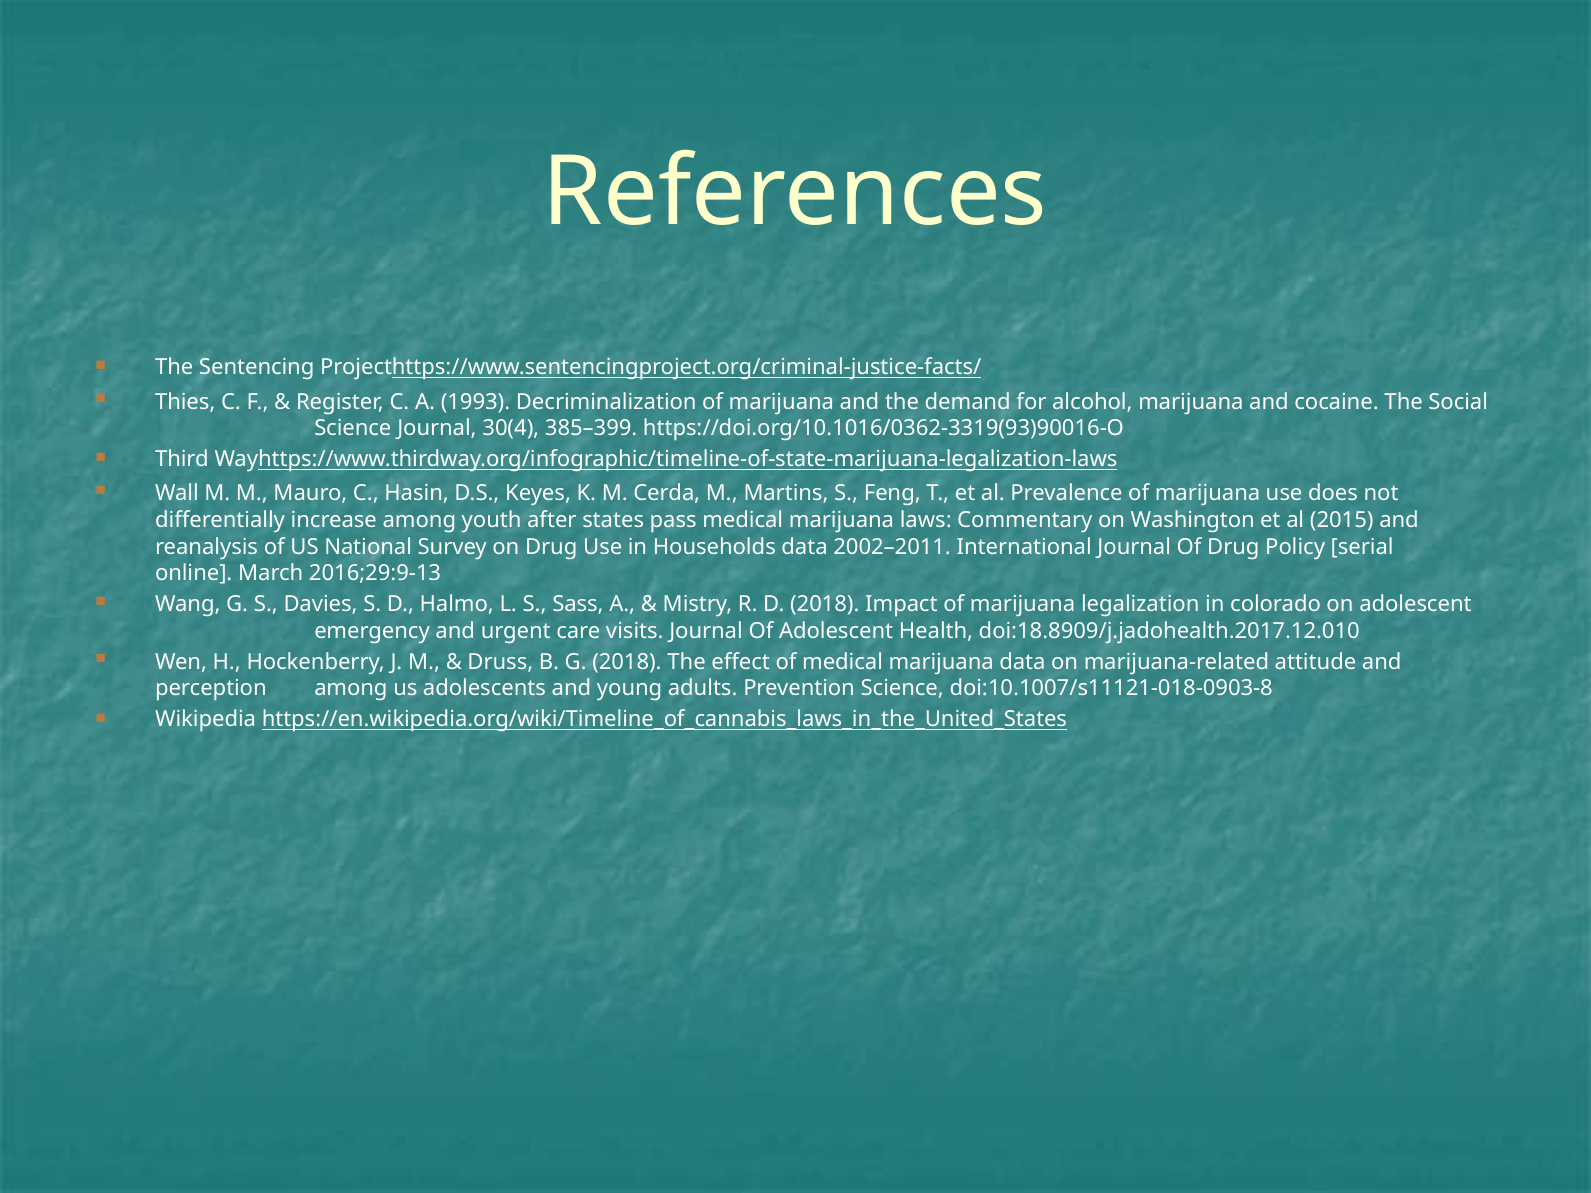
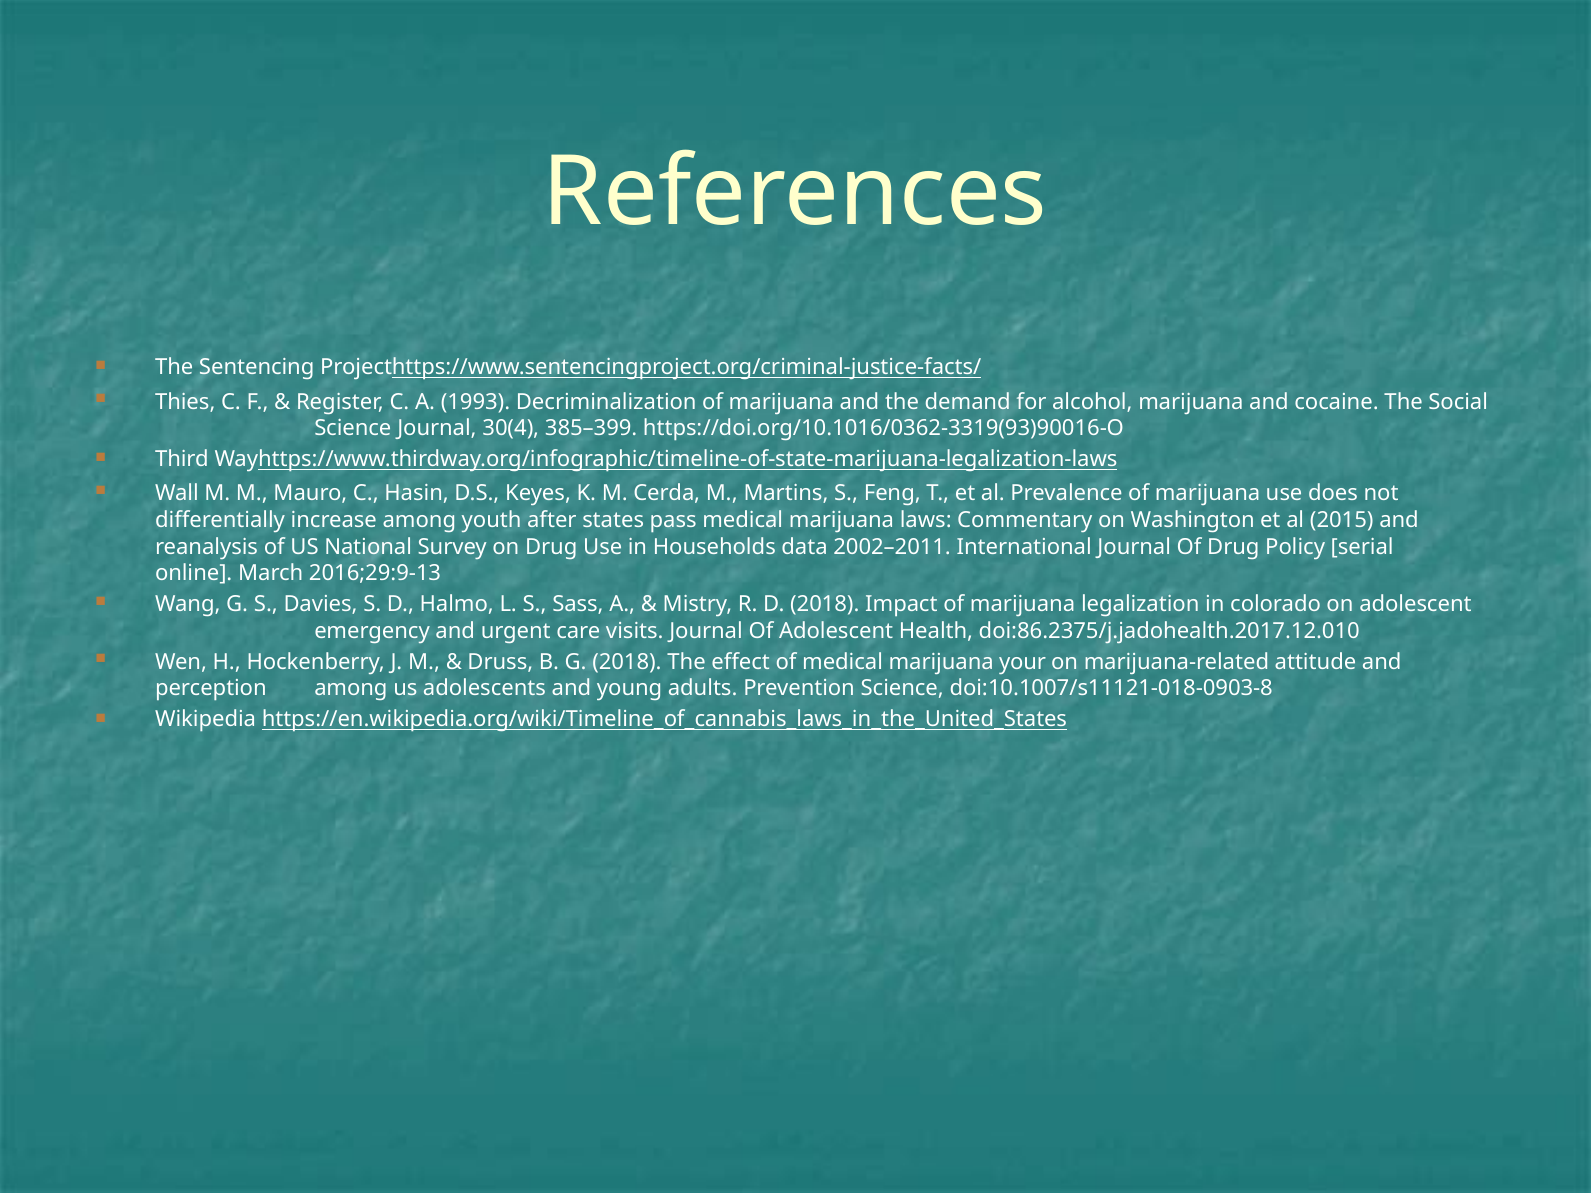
doi:18.8909/j.jadohealth.2017.12.010: doi:18.8909/j.jadohealth.2017.12.010 -> doi:86.2375/j.jadohealth.2017.12.010
marijuana data: data -> your
